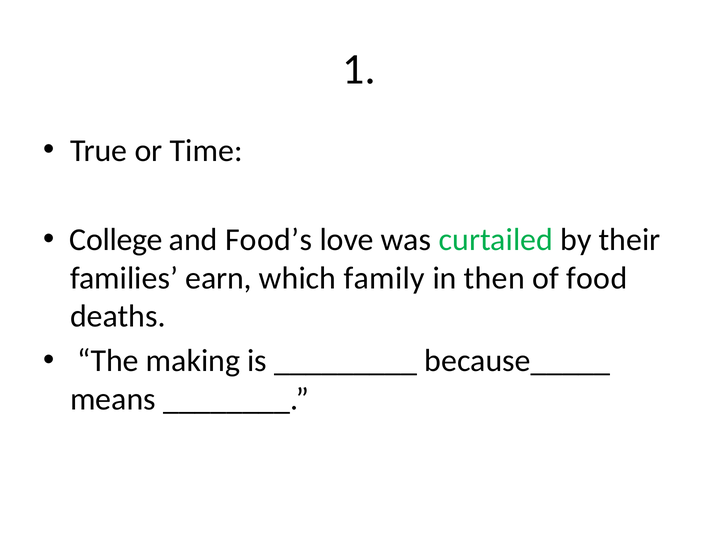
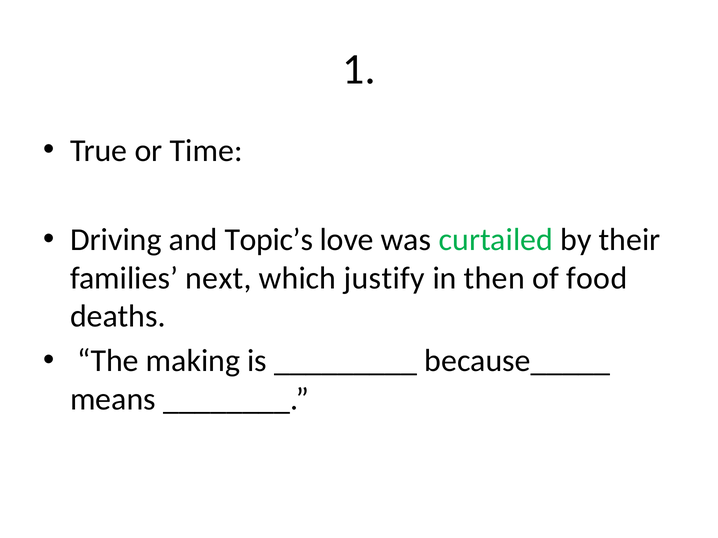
College: College -> Driving
Food’s: Food’s -> Topic’s
earn: earn -> next
family: family -> justify
